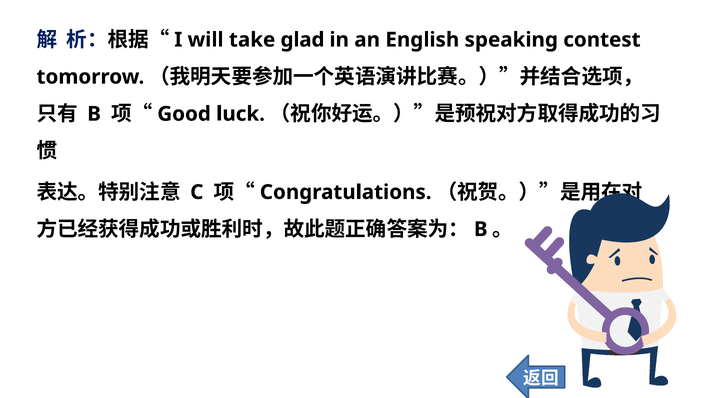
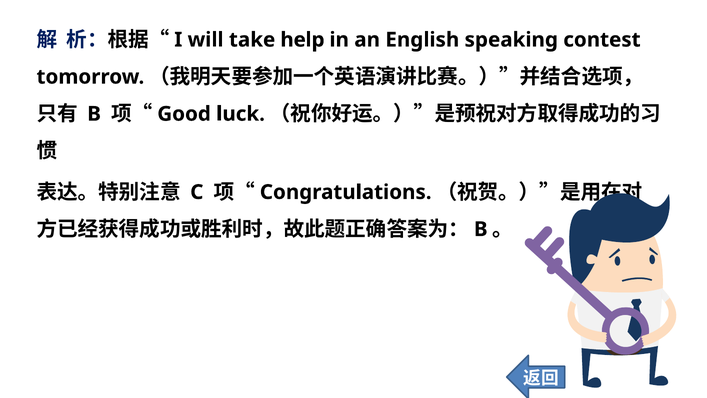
glad: glad -> help
